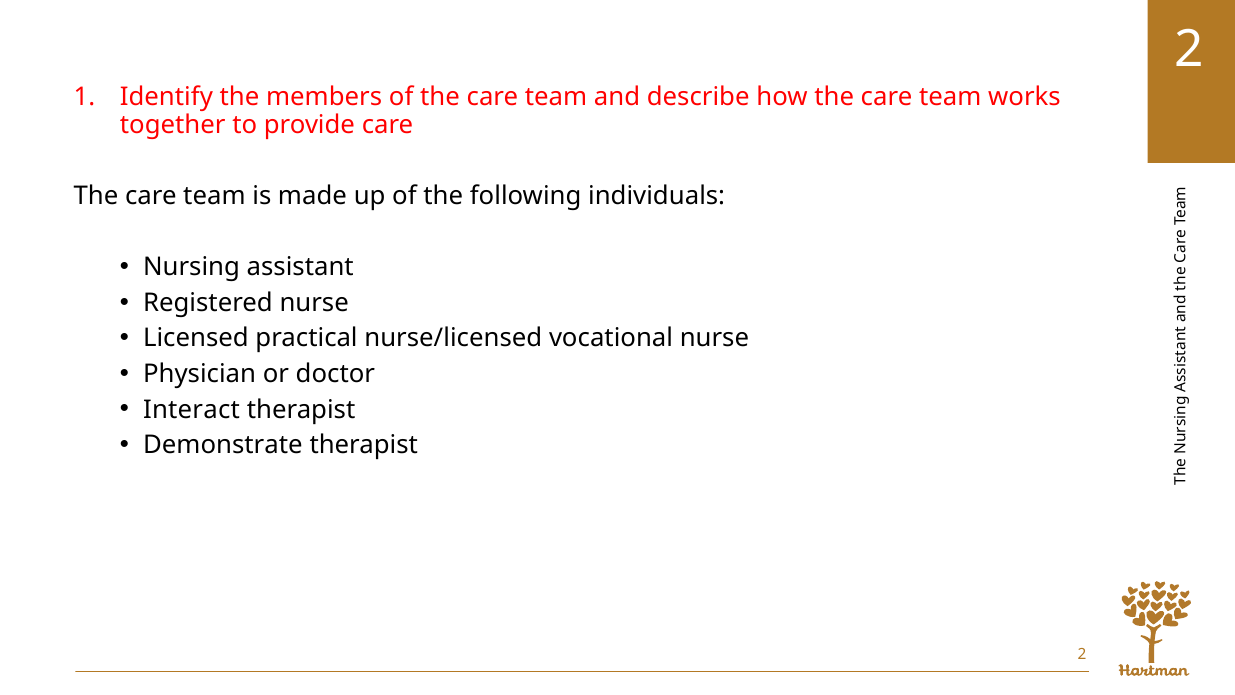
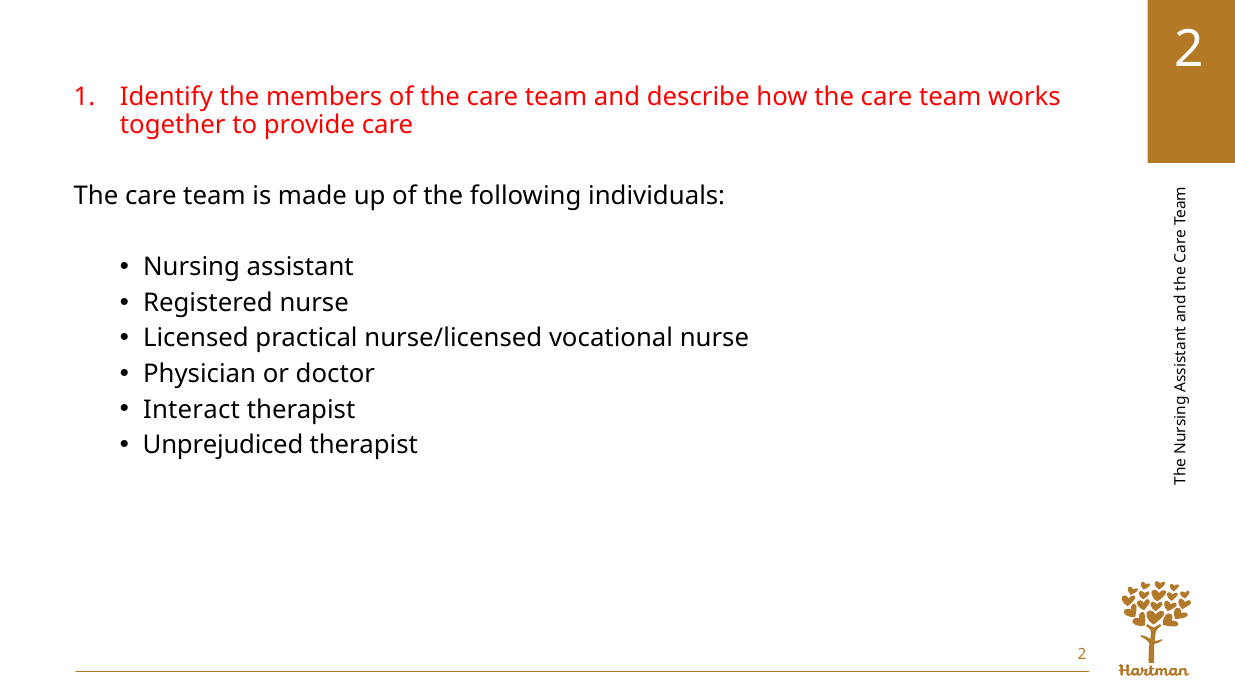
Demonstrate: Demonstrate -> Unprejudiced
